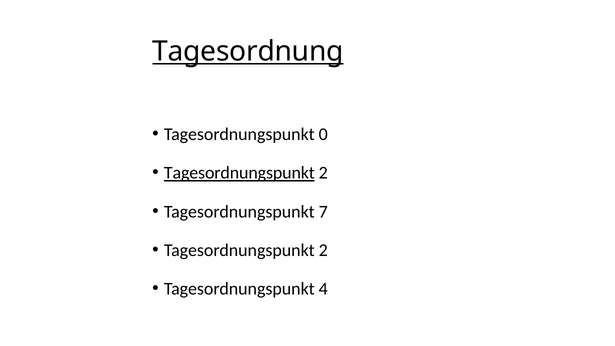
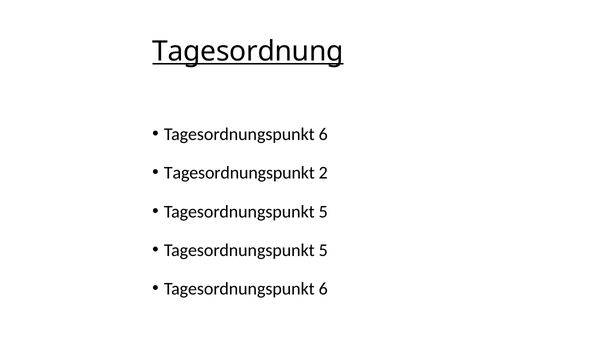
0 at (323, 134): 0 -> 6
Tagesordnungspunkt at (239, 173) underline: present -> none
7 at (323, 212): 7 -> 5
2 at (323, 250): 2 -> 5
4 at (323, 289): 4 -> 6
